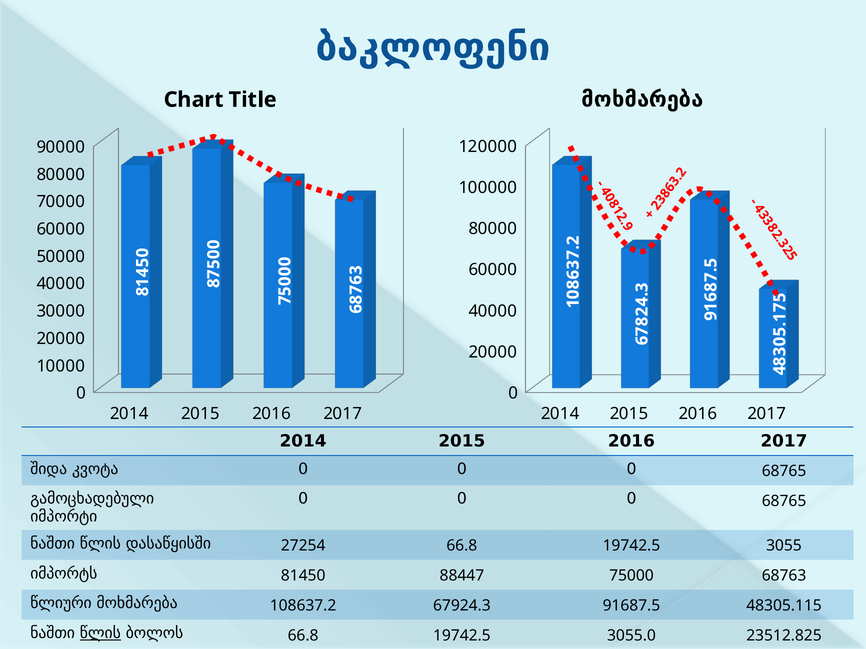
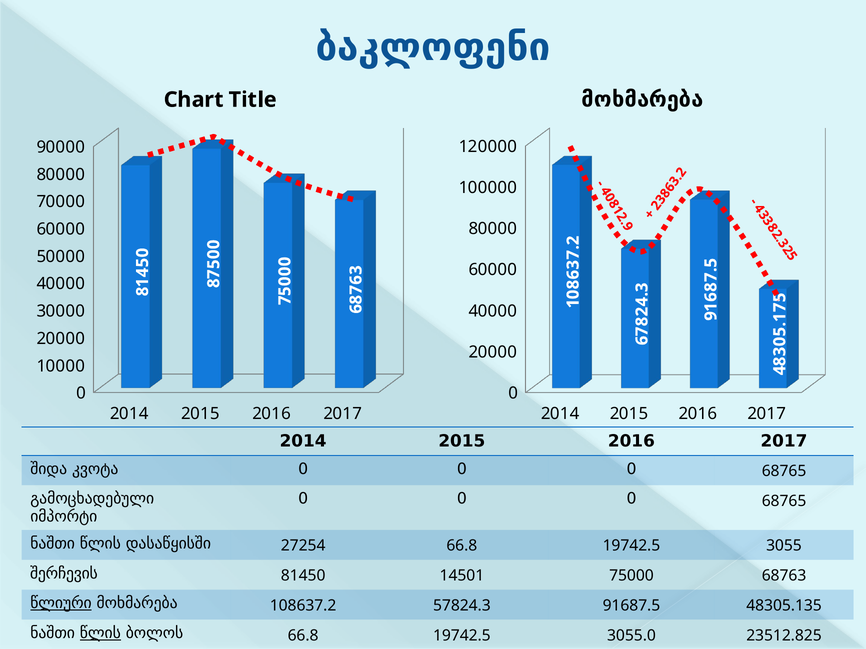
იმპორტს: იმპორტს -> შერჩევის
88447: 88447 -> 14501
წლიური underline: none -> present
67924.3: 67924.3 -> 57824.3
48305.115: 48305.115 -> 48305.135
